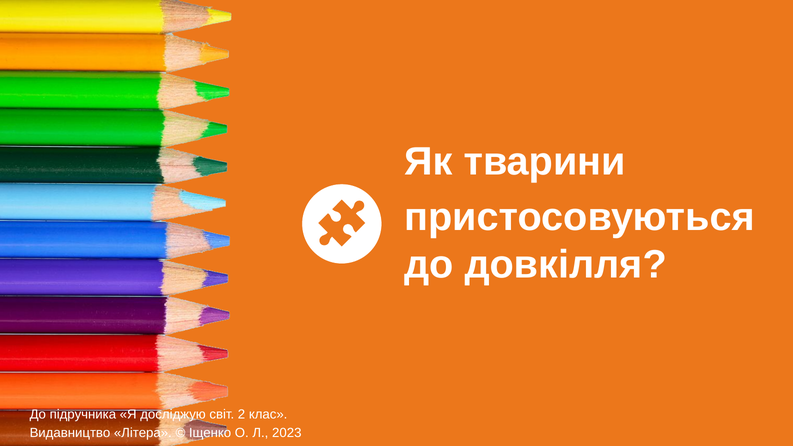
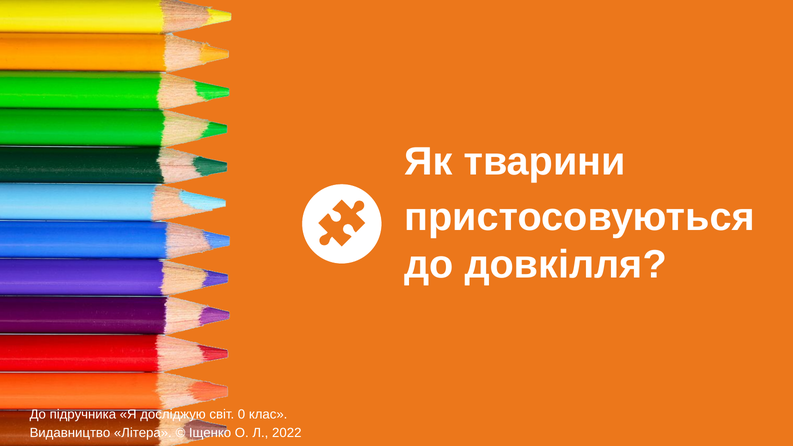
2: 2 -> 0
2023: 2023 -> 2022
